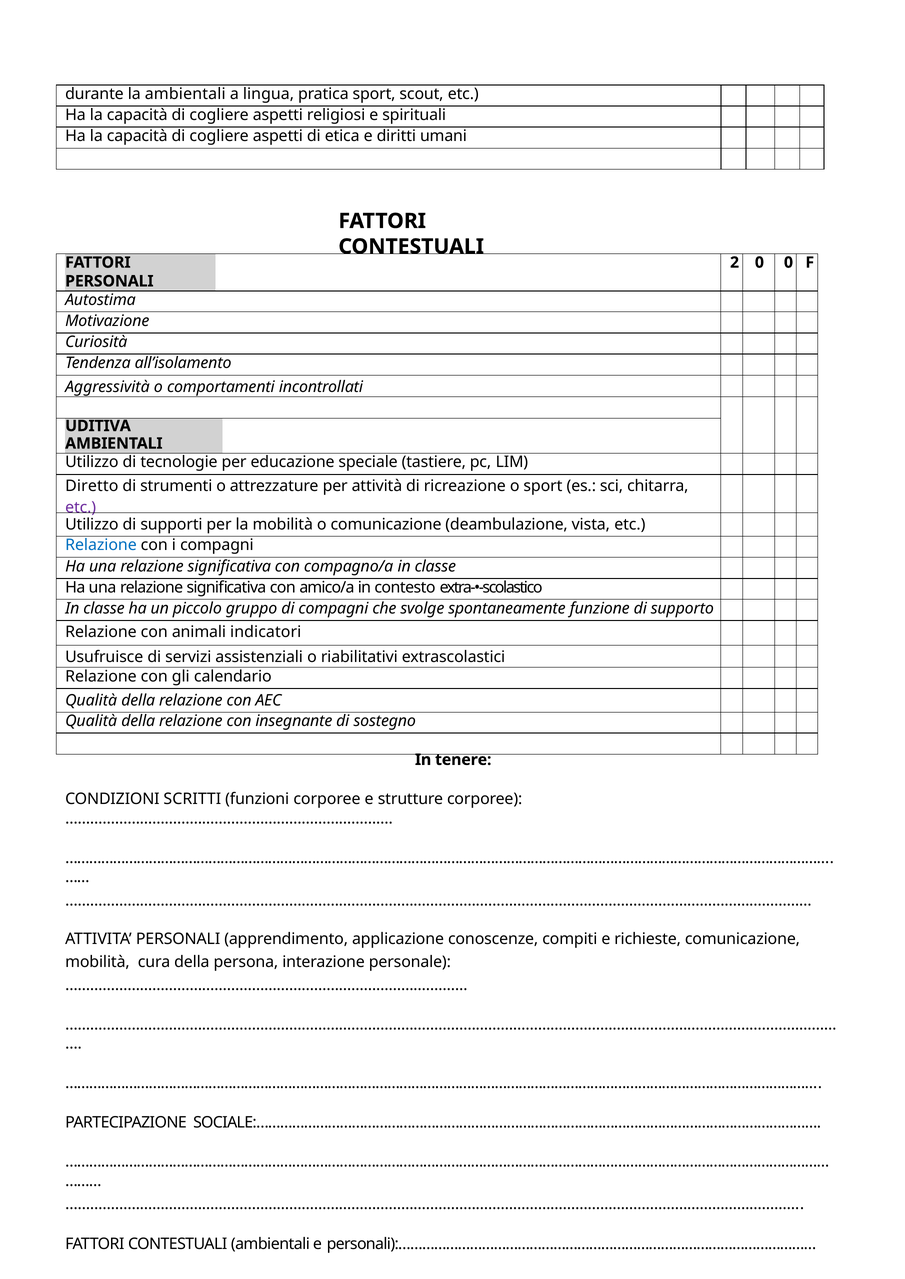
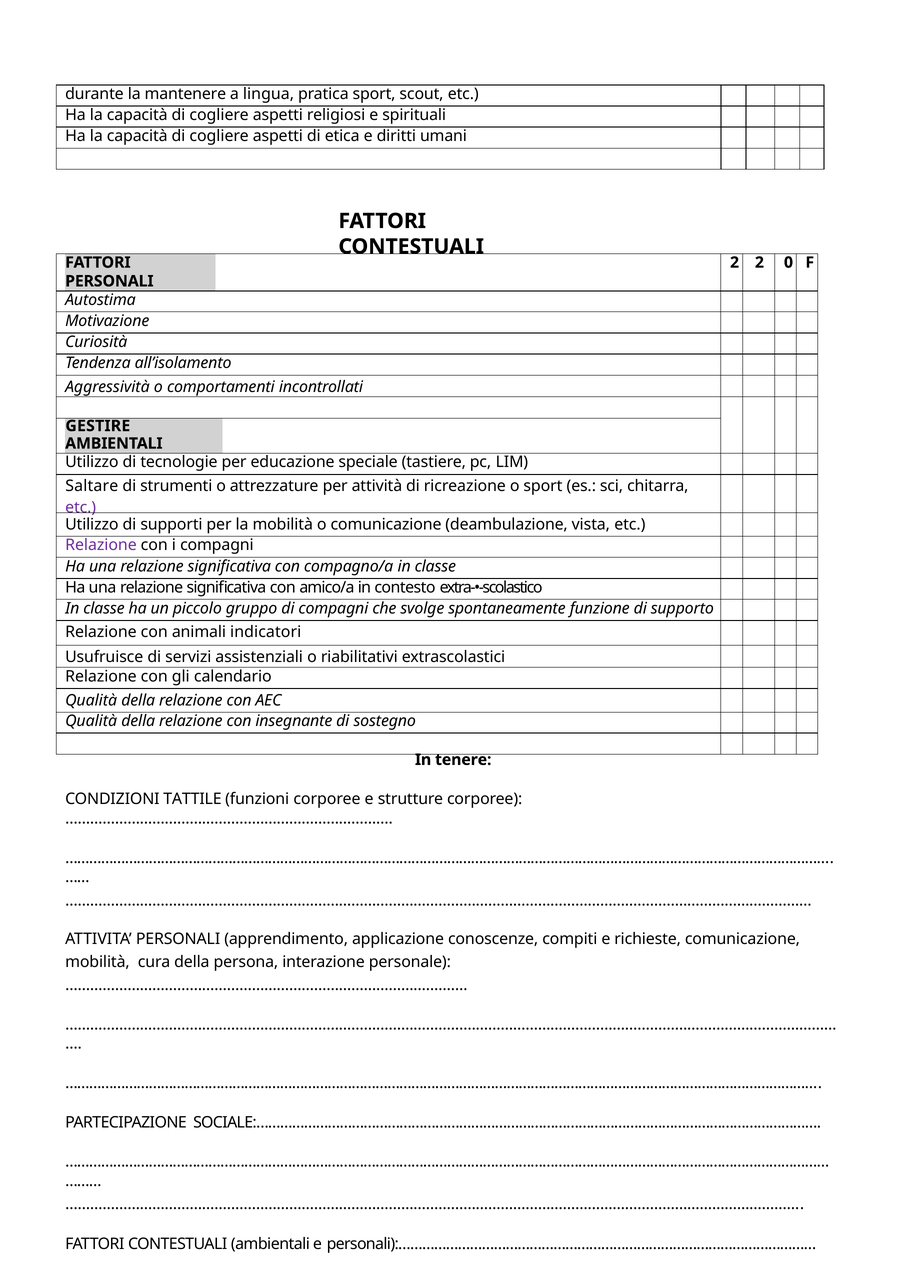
la ambientali: ambientali -> mantenere
2 0: 0 -> 2
UDITIVA: UDITIVA -> GESTIRE
Diretto: Diretto -> Saltare
Relazione at (101, 545) colour: blue -> purple
SCRITTI: SCRITTI -> TATTILE
